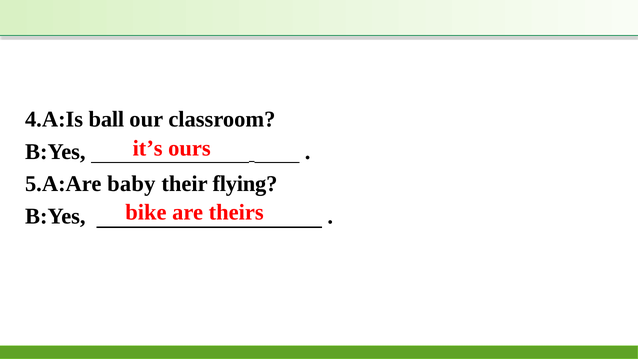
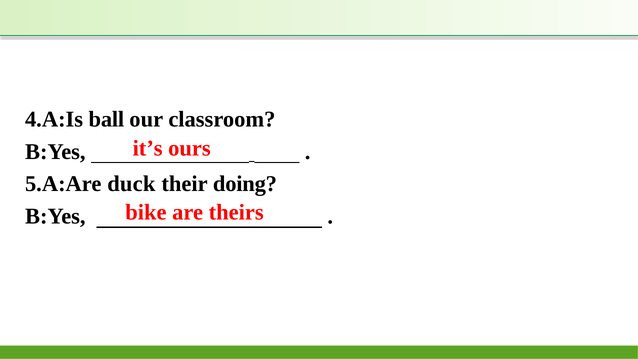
baby: baby -> duck
flying: flying -> doing
